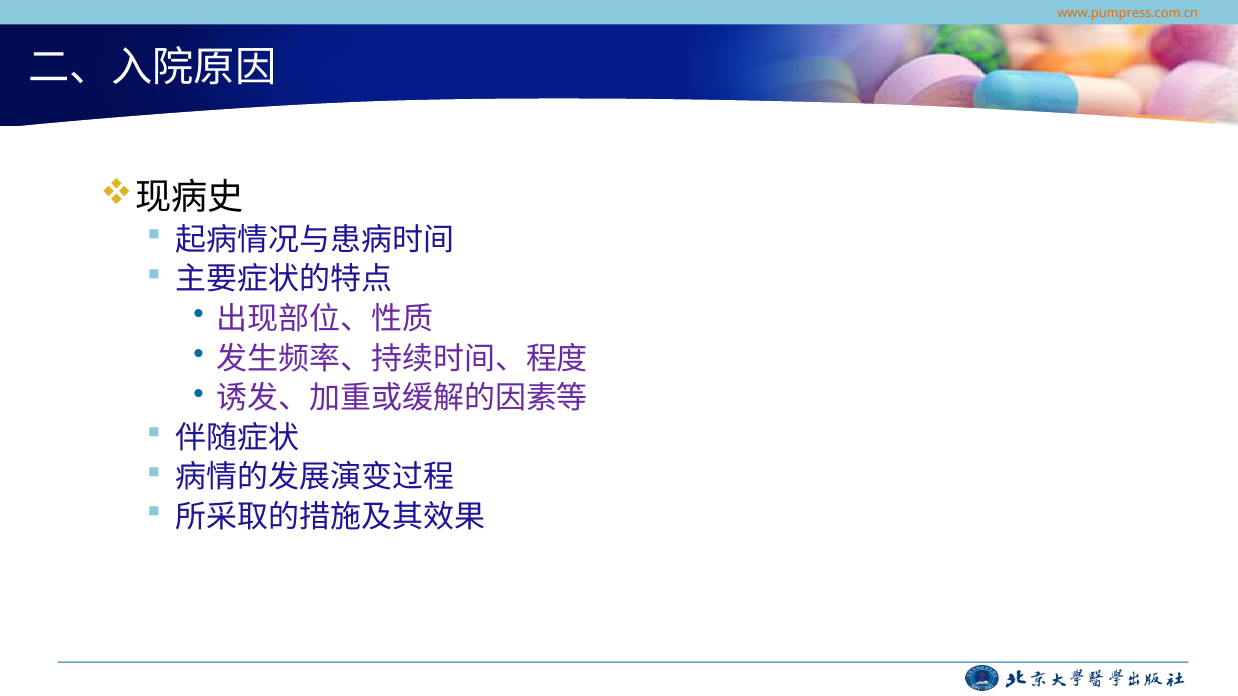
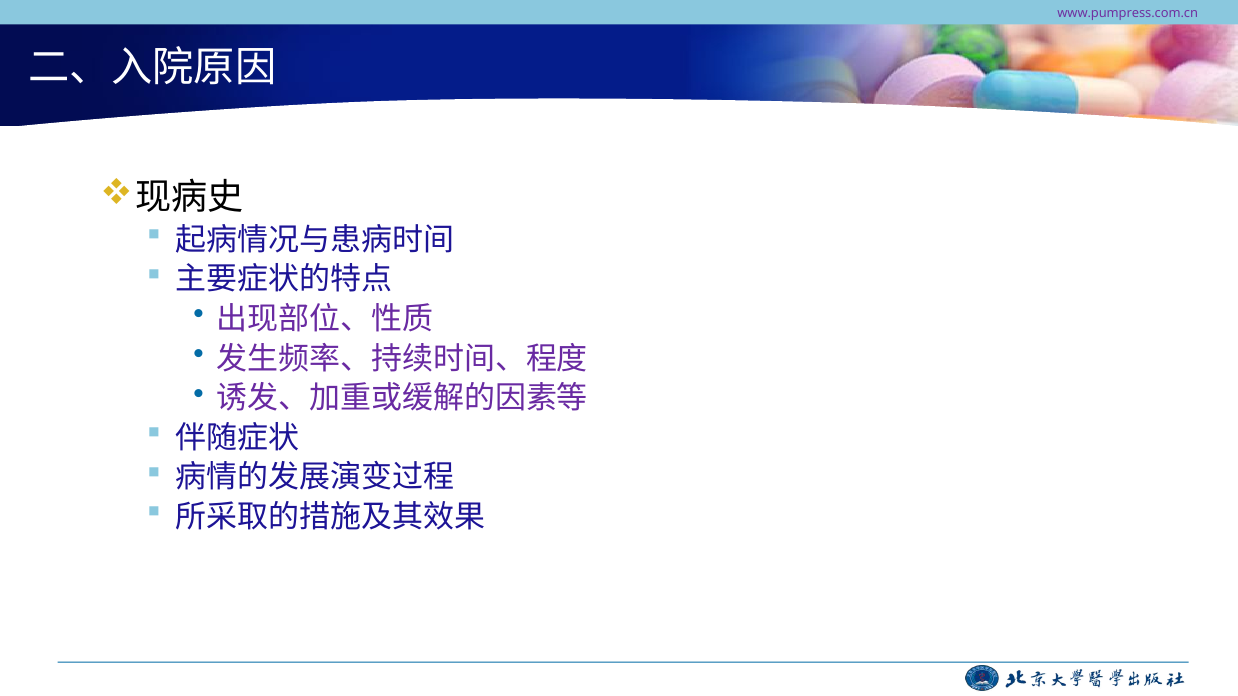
www.pumpress.com.cn colour: orange -> purple
